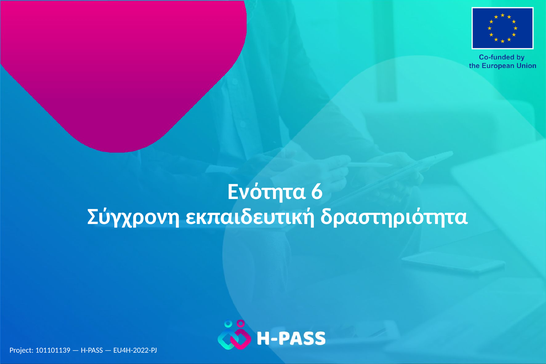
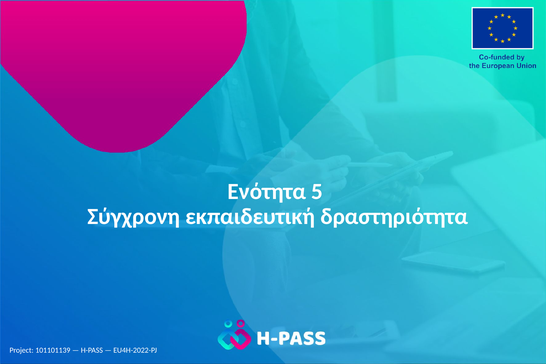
6: 6 -> 5
